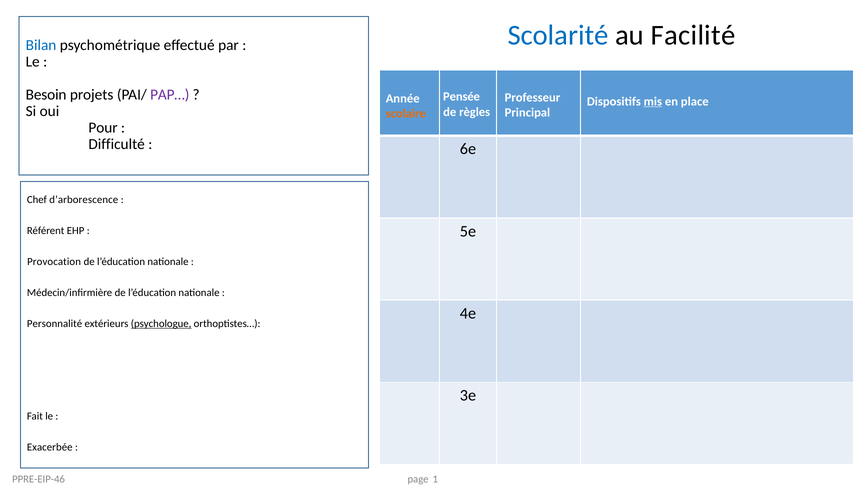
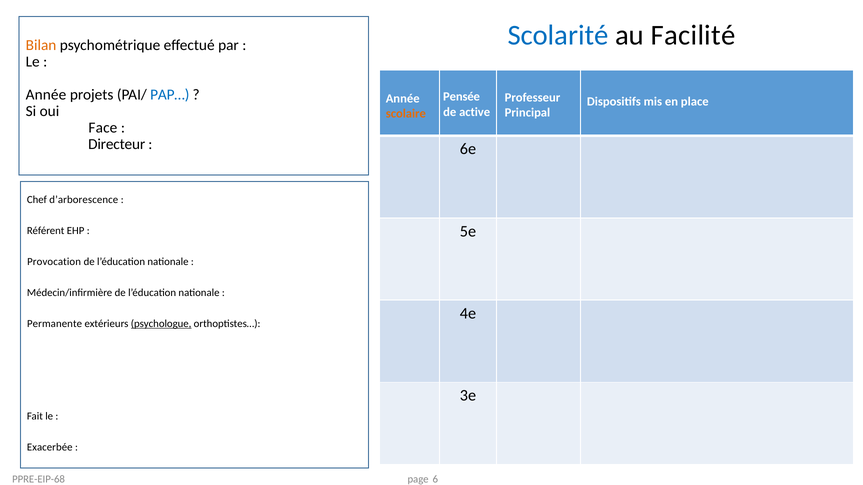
Bilan colour: blue -> orange
Besoin at (46, 95): Besoin -> Année
PAP… colour: purple -> blue
mis underline: present -> none
règles: règles -> active
Pour: Pour -> Face
Difficulté: Difficulté -> Directeur
Personnalité: Personnalité -> Permanente
PPRE-EIP-46: PPRE-EIP-46 -> PPRE-EIP-68
1: 1 -> 6
